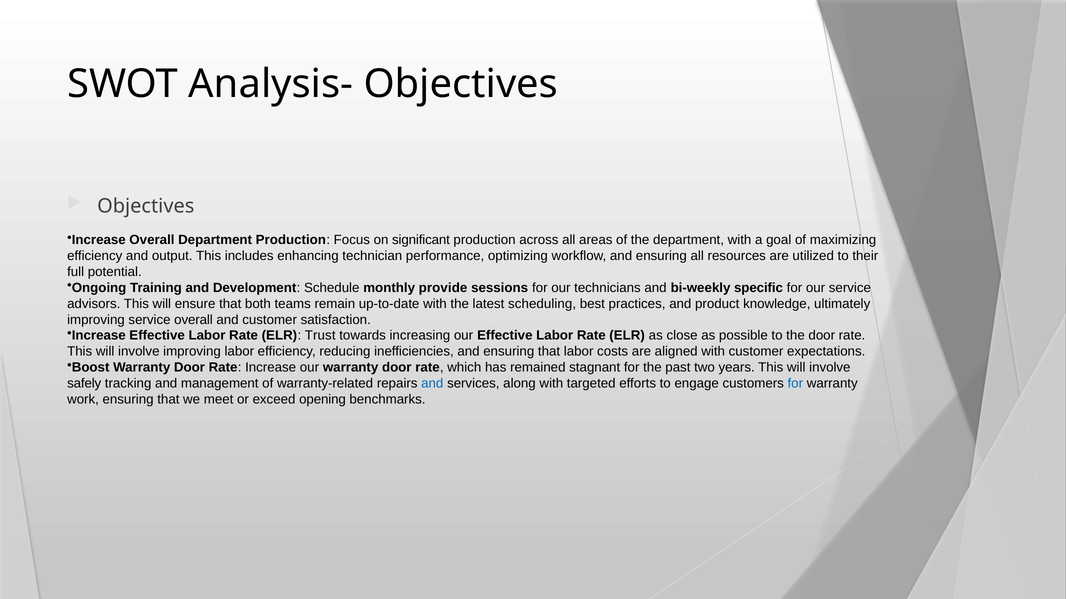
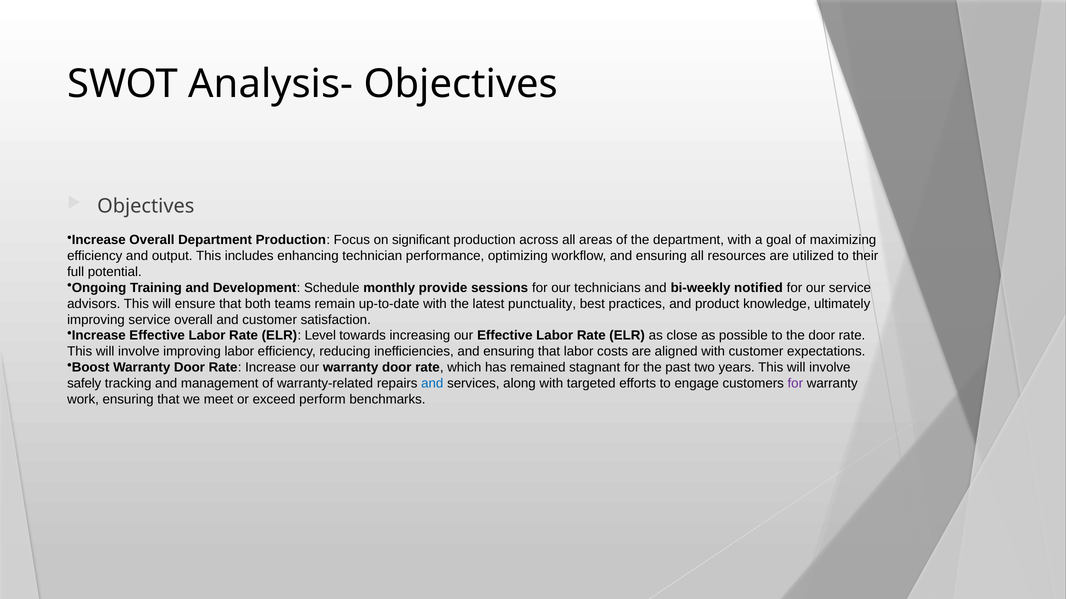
specific: specific -> notified
scheduling: scheduling -> punctuality
Trust: Trust -> Level
for at (795, 384) colour: blue -> purple
opening: opening -> perform
